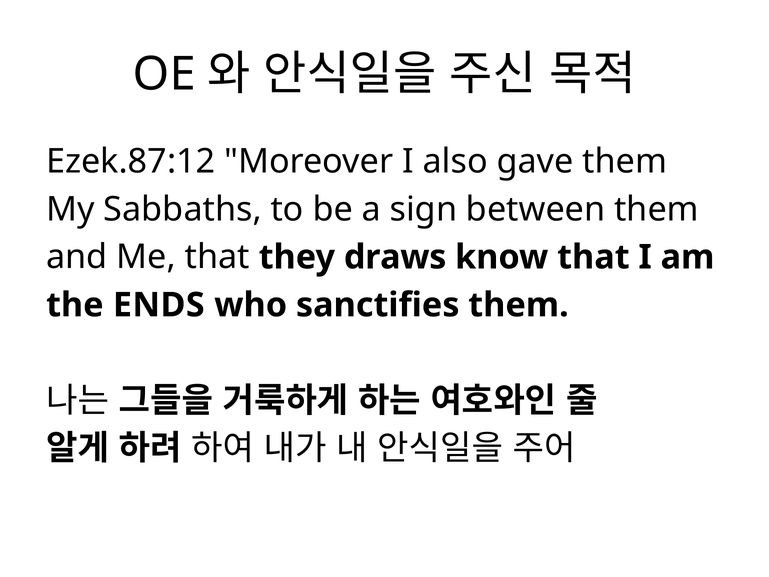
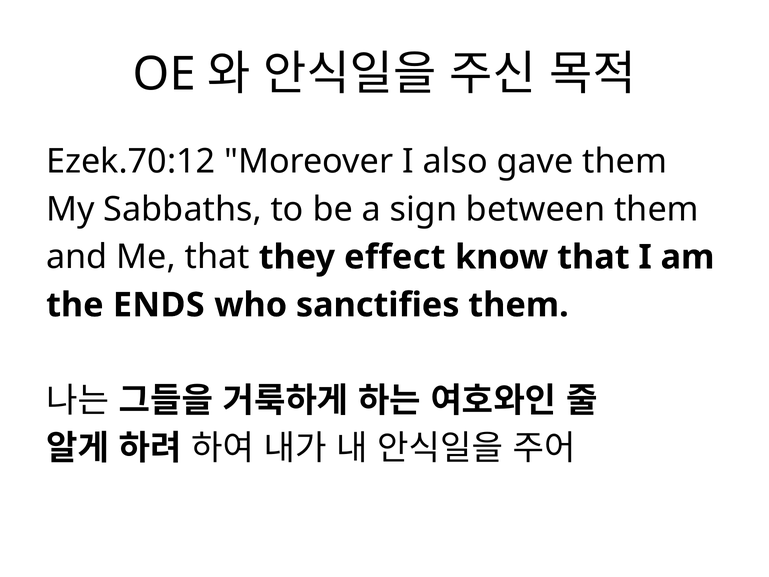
Ezek.87:12: Ezek.87:12 -> Ezek.70:12
draws: draws -> effect
